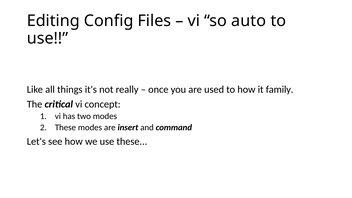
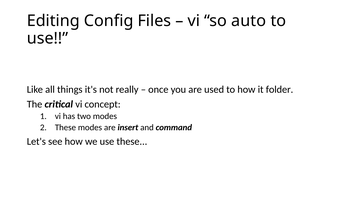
family: family -> folder
